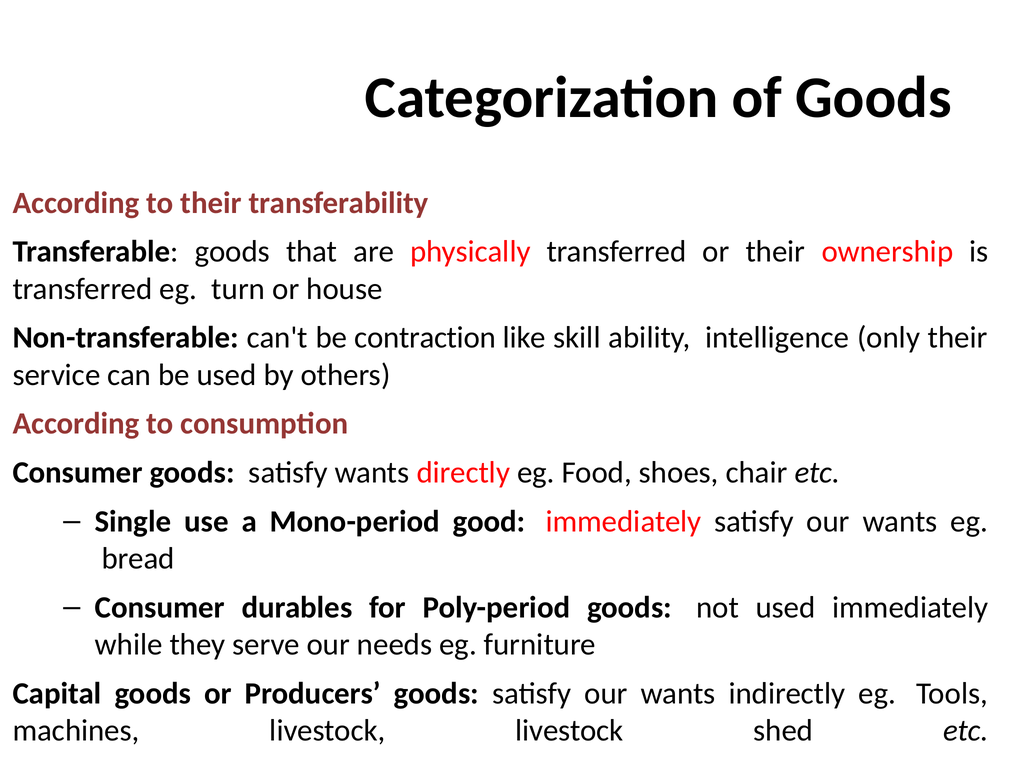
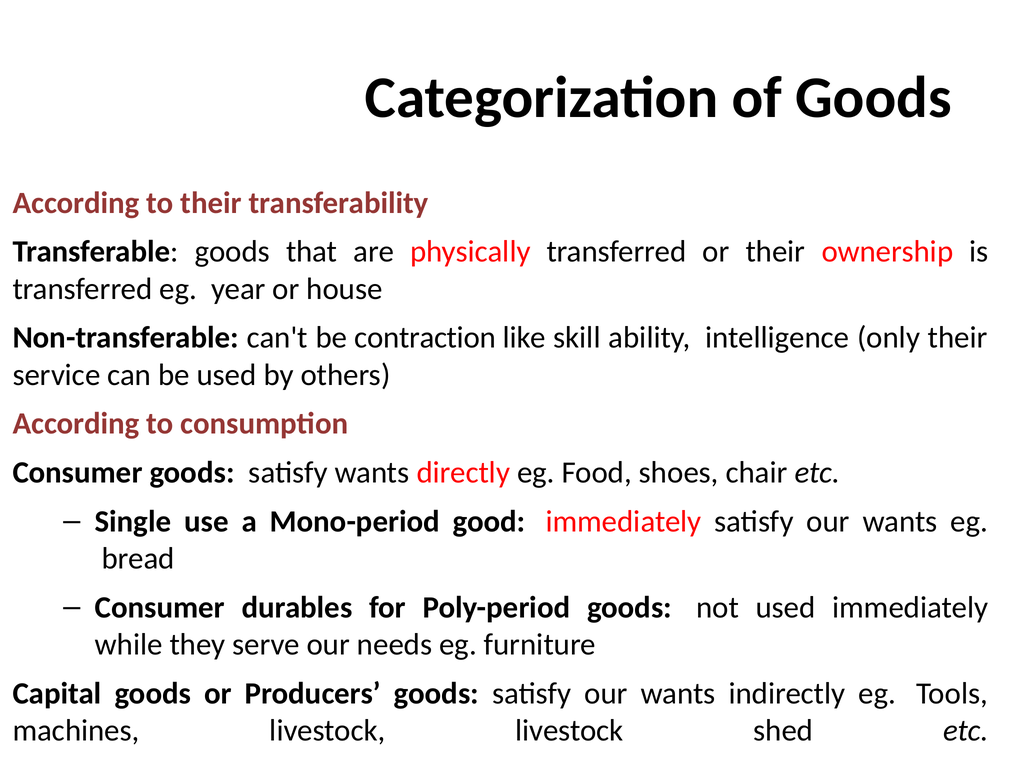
turn: turn -> year
